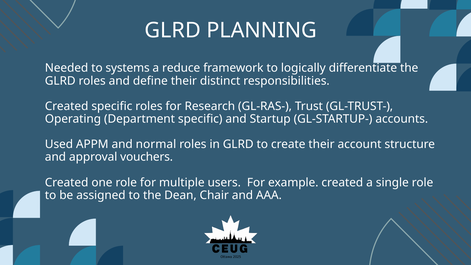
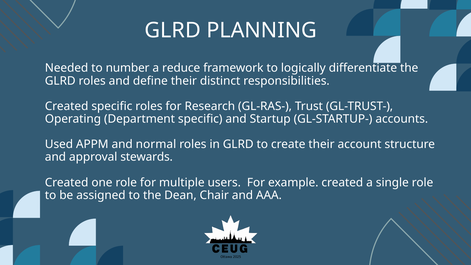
systems: systems -> number
vouchers: vouchers -> stewards
